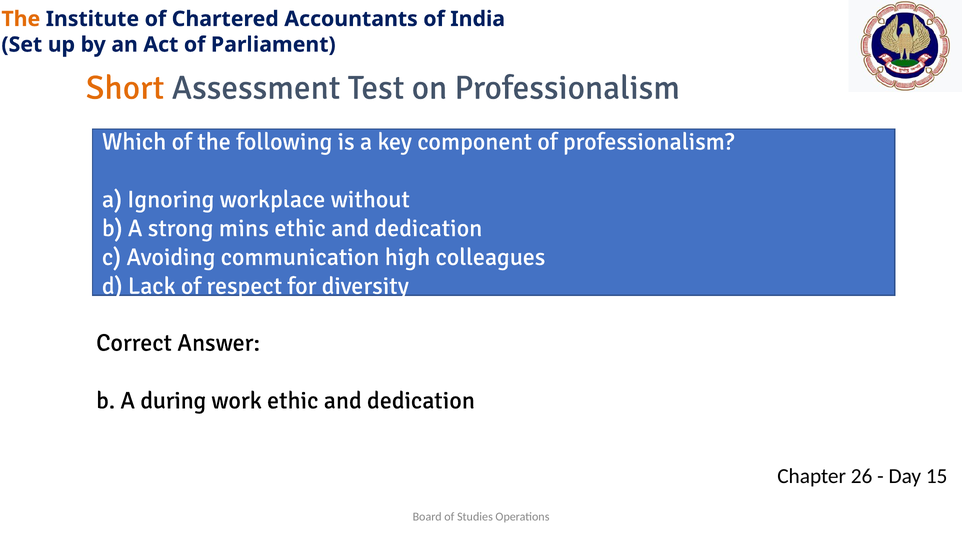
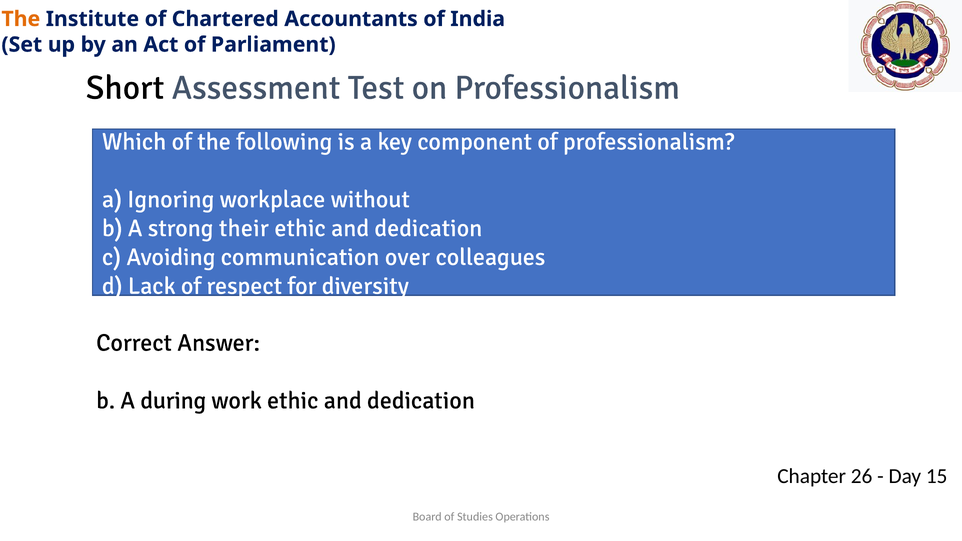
Short colour: orange -> black
mins: mins -> their
high: high -> over
